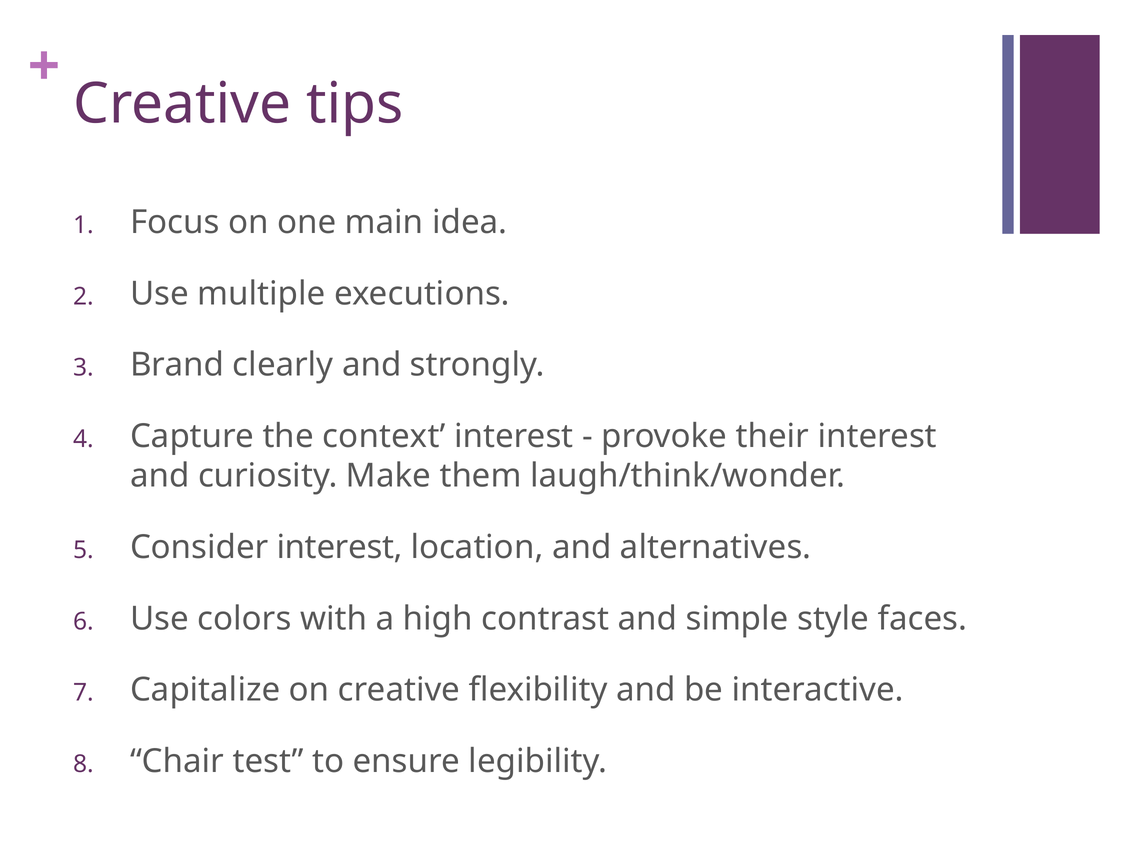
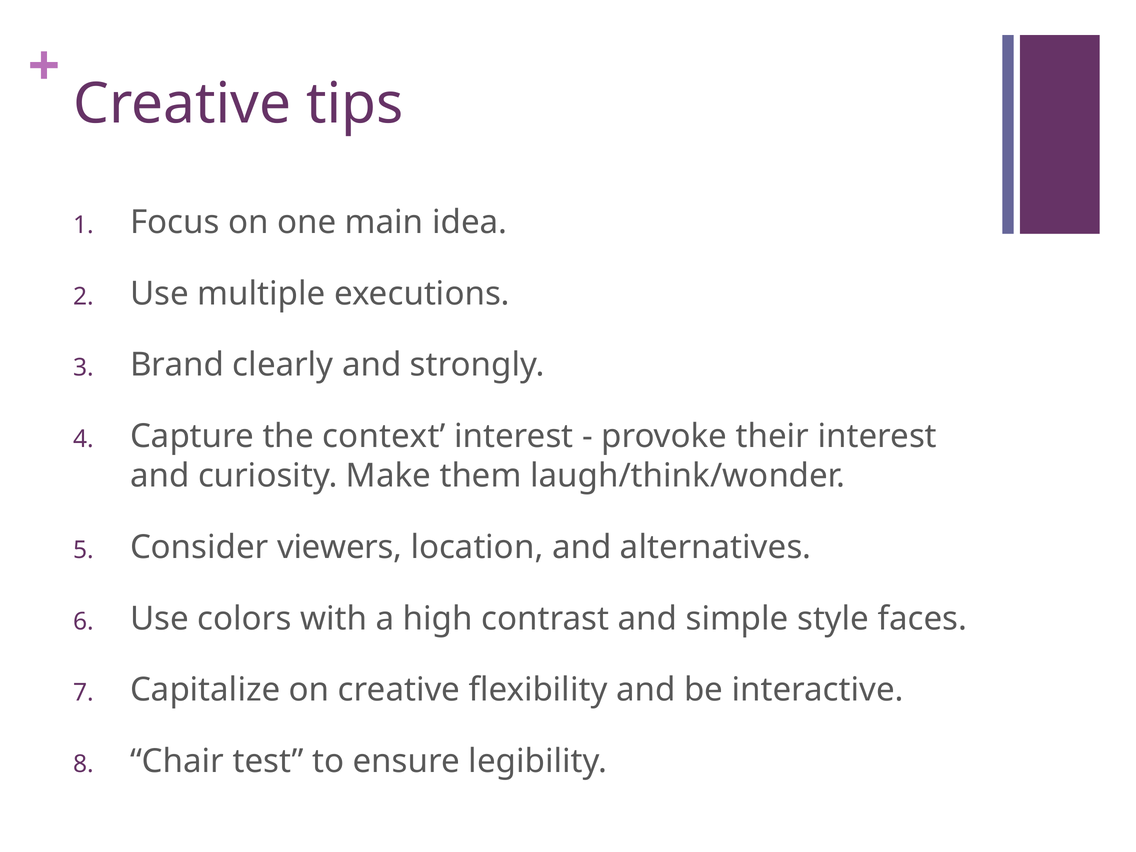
Consider interest: interest -> viewers
